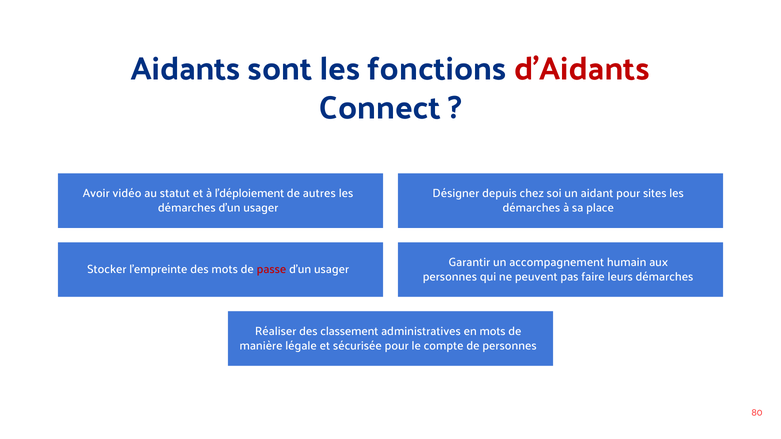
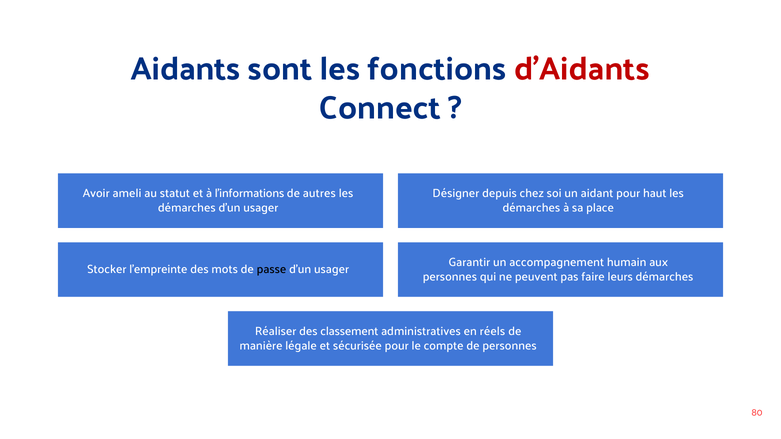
vidéo: vidéo -> ameli
l’déploiement: l’déploiement -> l’informations
sites: sites -> haut
passe colour: red -> black
en mots: mots -> réels
